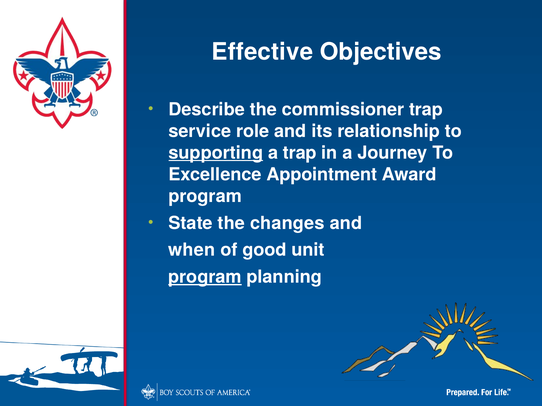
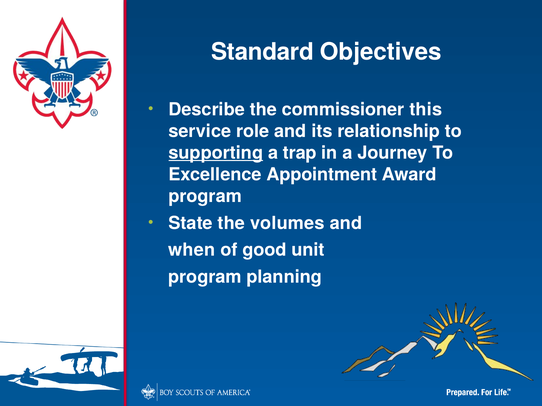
Effective: Effective -> Standard
commissioner trap: trap -> this
changes: changes -> volumes
program at (205, 277) underline: present -> none
